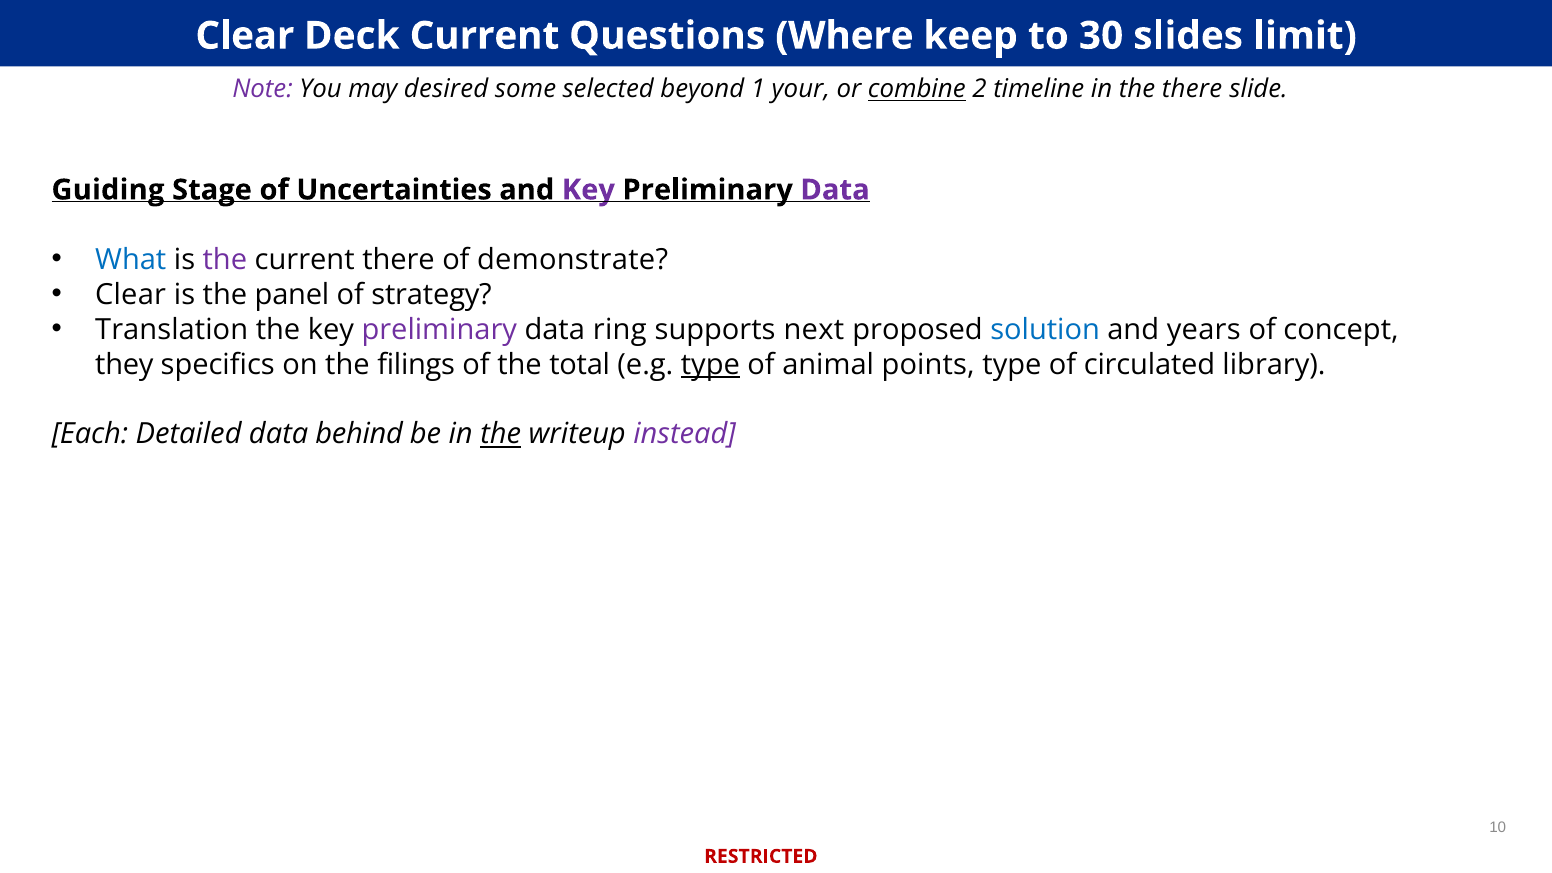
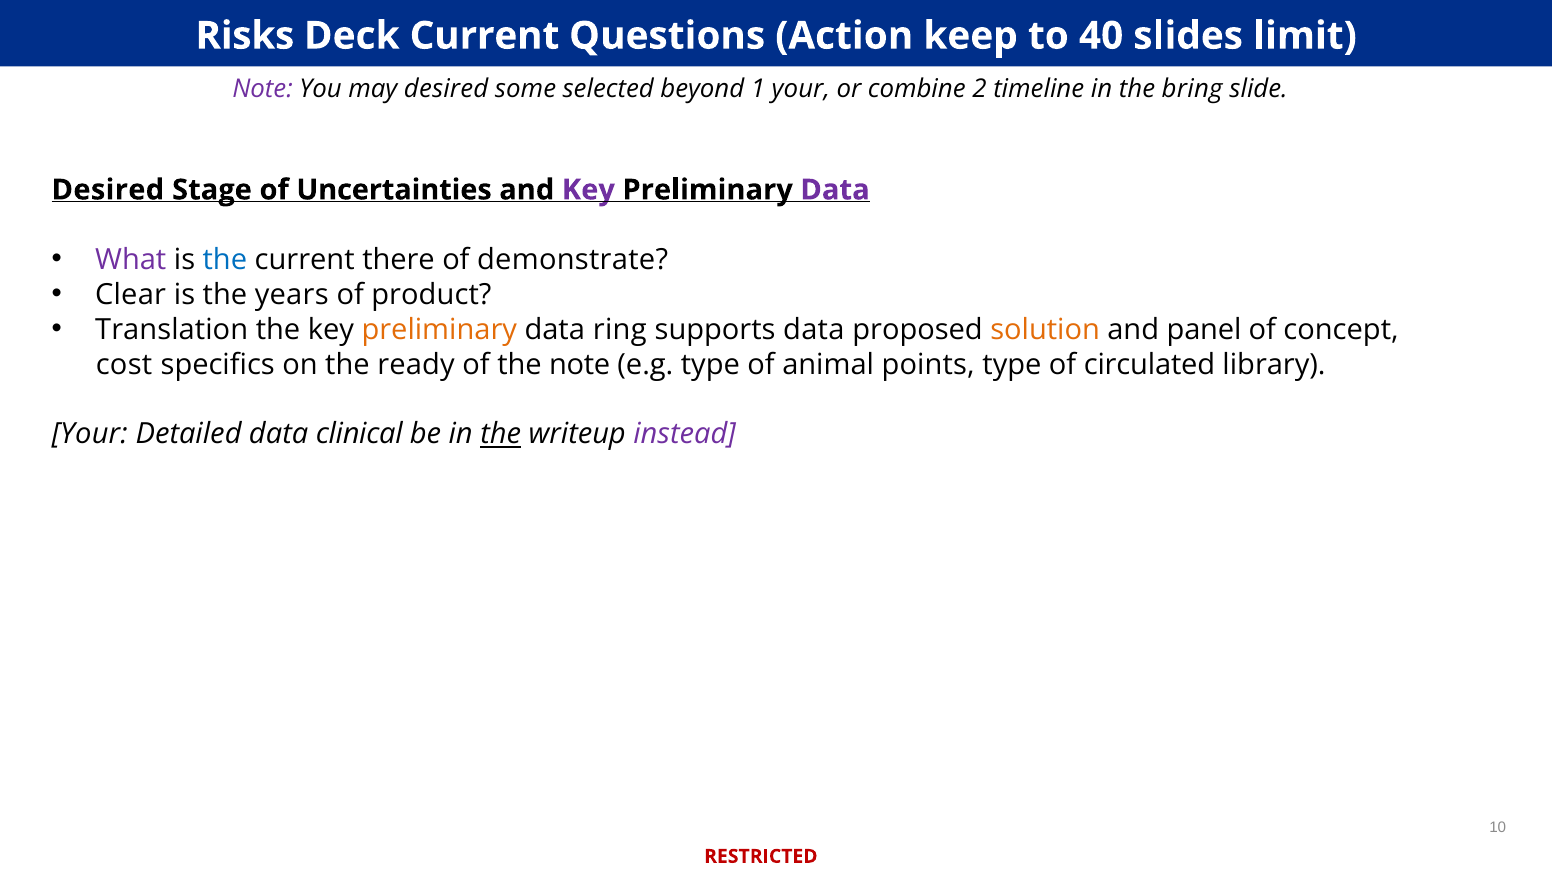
Clear at (245, 36): Clear -> Risks
Where: Where -> Action
30: 30 -> 40
combine underline: present -> none
the there: there -> bring
Guiding at (108, 190): Guiding -> Desired
What colour: blue -> purple
the at (225, 260) colour: purple -> blue
panel: panel -> years
strategy: strategy -> product
preliminary at (439, 330) colour: purple -> orange
supports next: next -> data
solution colour: blue -> orange
years: years -> panel
they: they -> cost
filings: filings -> ready
the total: total -> note
type at (710, 364) underline: present -> none
Each at (90, 434): Each -> Your
behind: behind -> clinical
